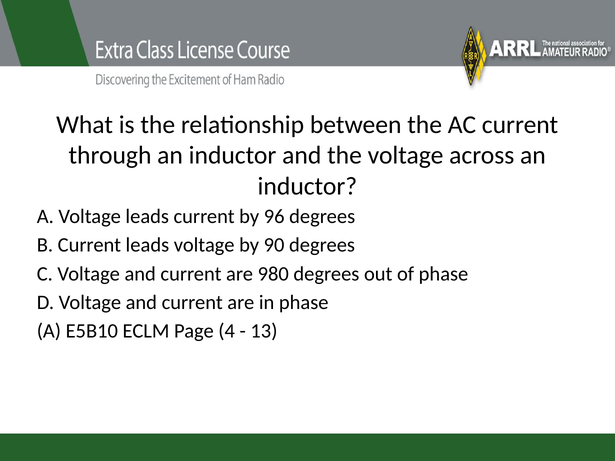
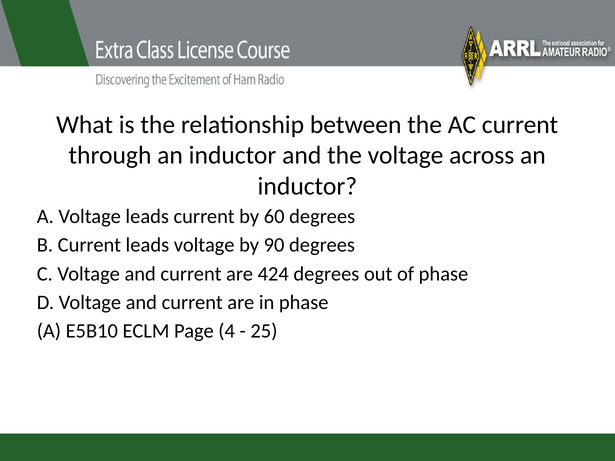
96: 96 -> 60
980: 980 -> 424
13: 13 -> 25
